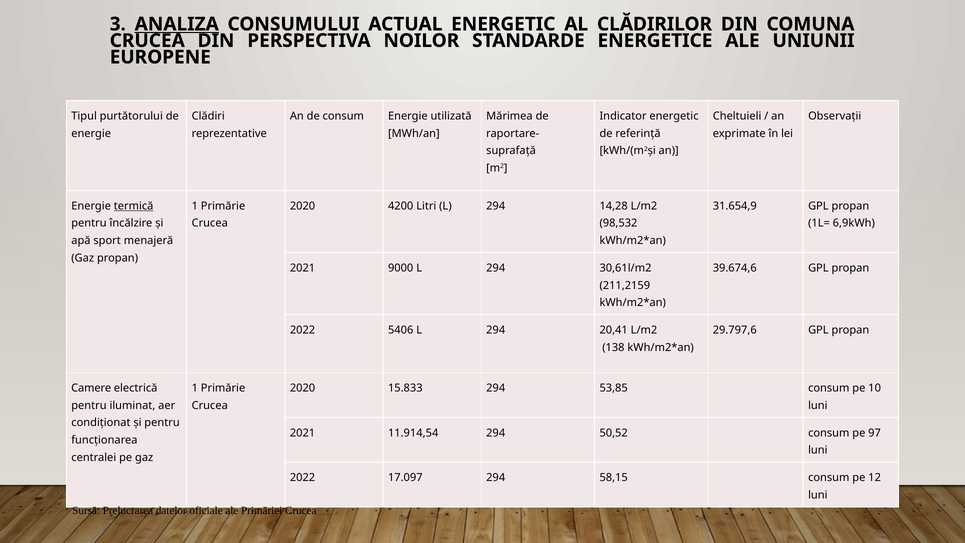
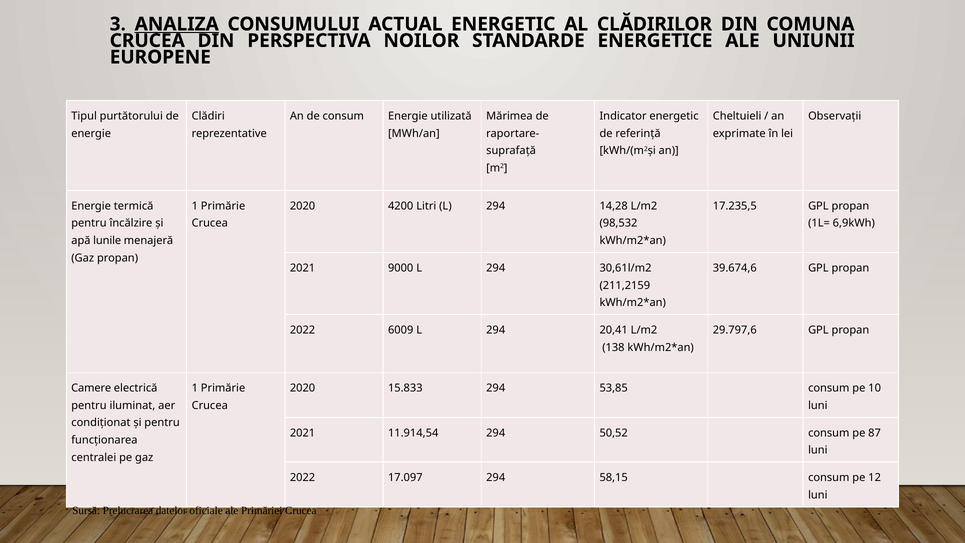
termică underline: present -> none
31.654,9: 31.654,9 -> 17.235,5
sport: sport -> lunile
5406: 5406 -> 6009
97: 97 -> 87
